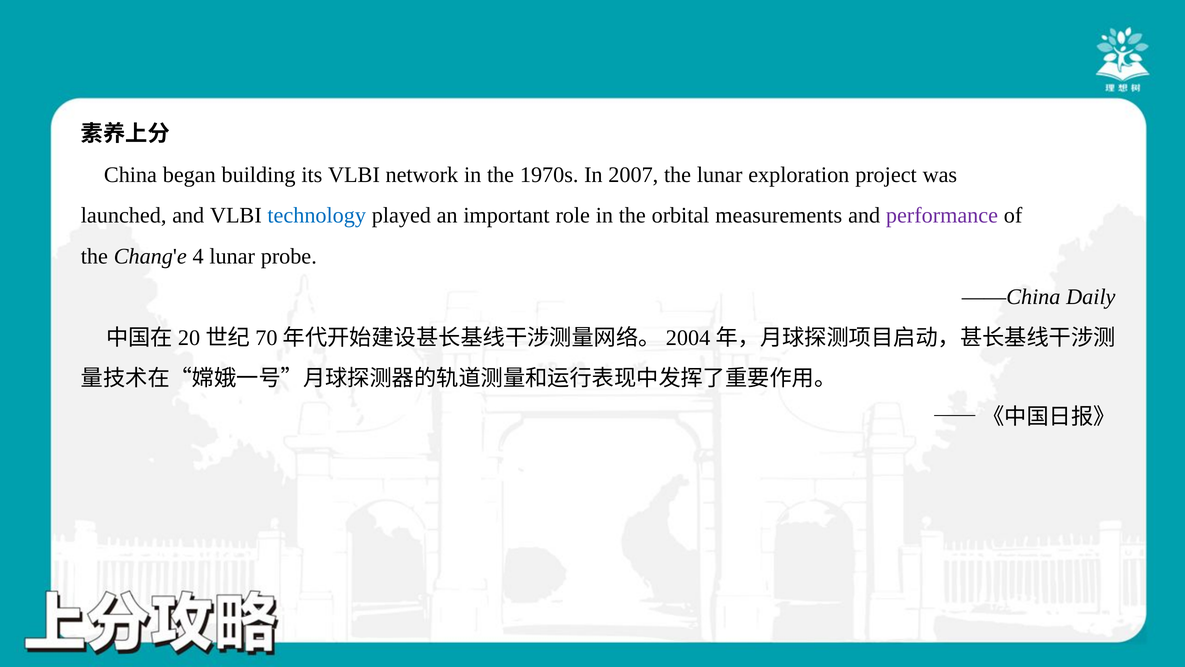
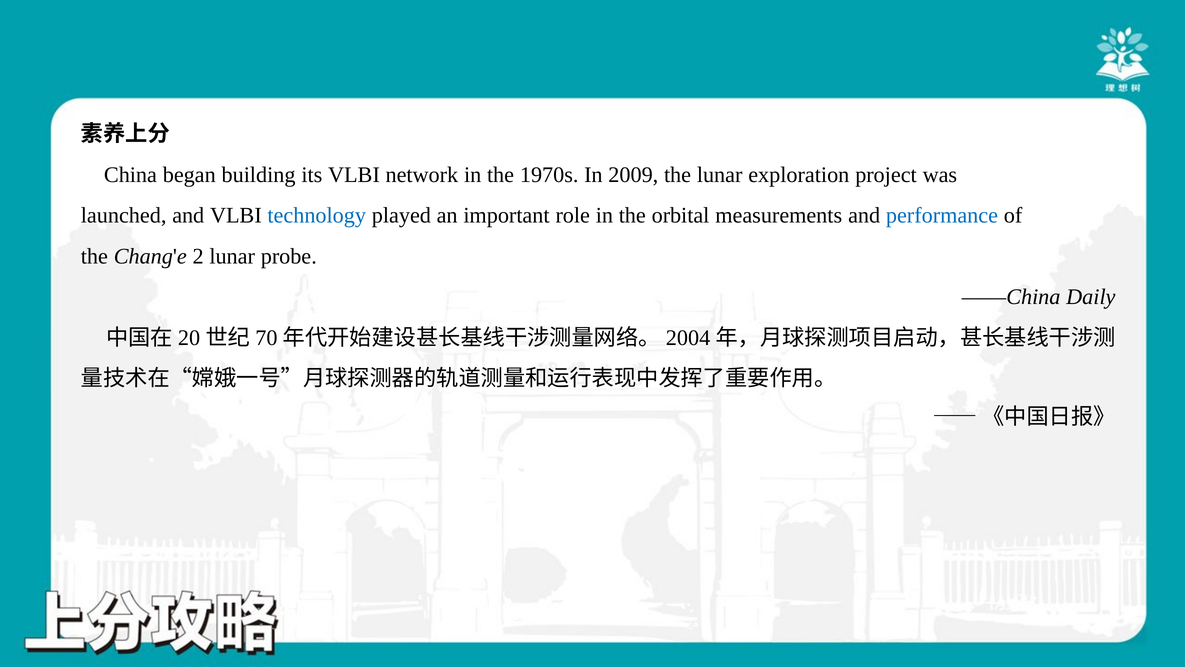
2007: 2007 -> 2009
performance colour: purple -> blue
4: 4 -> 2
